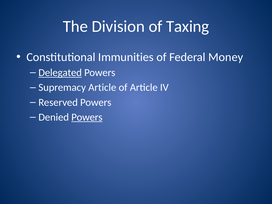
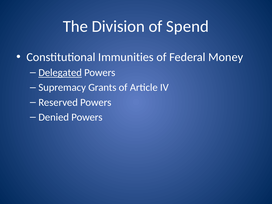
Taxing: Taxing -> Spend
Supremacy Article: Article -> Grants
Powers at (87, 117) underline: present -> none
